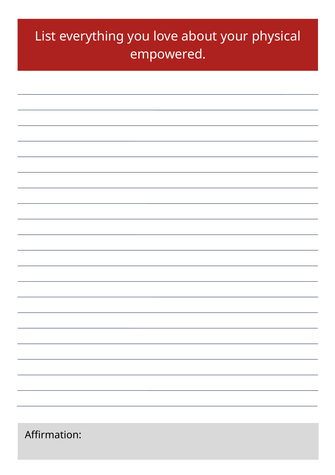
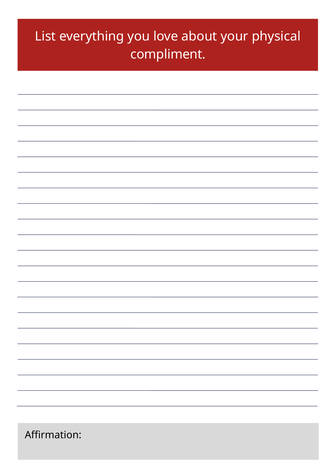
empowered: empowered -> compliment
